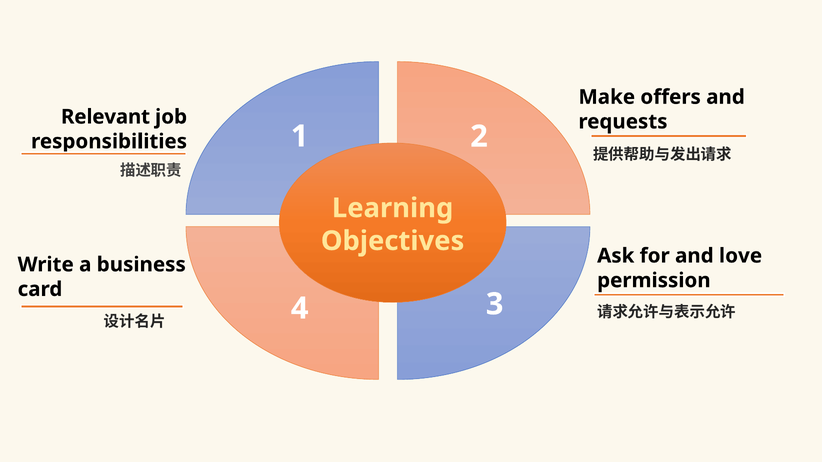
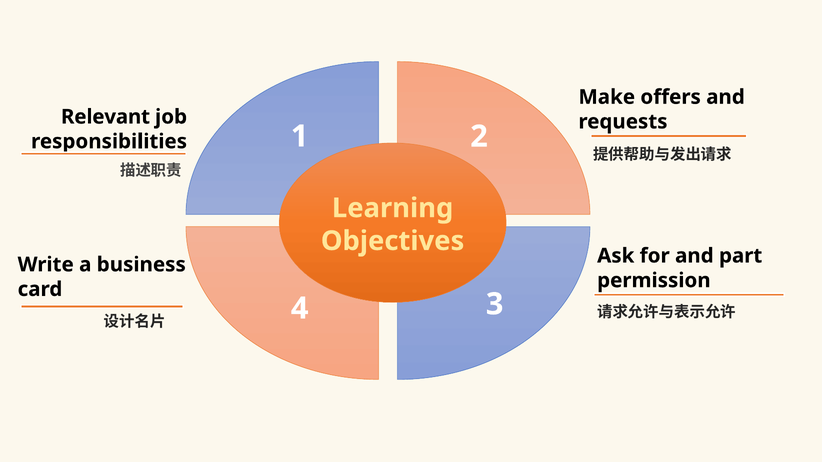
love: love -> part
